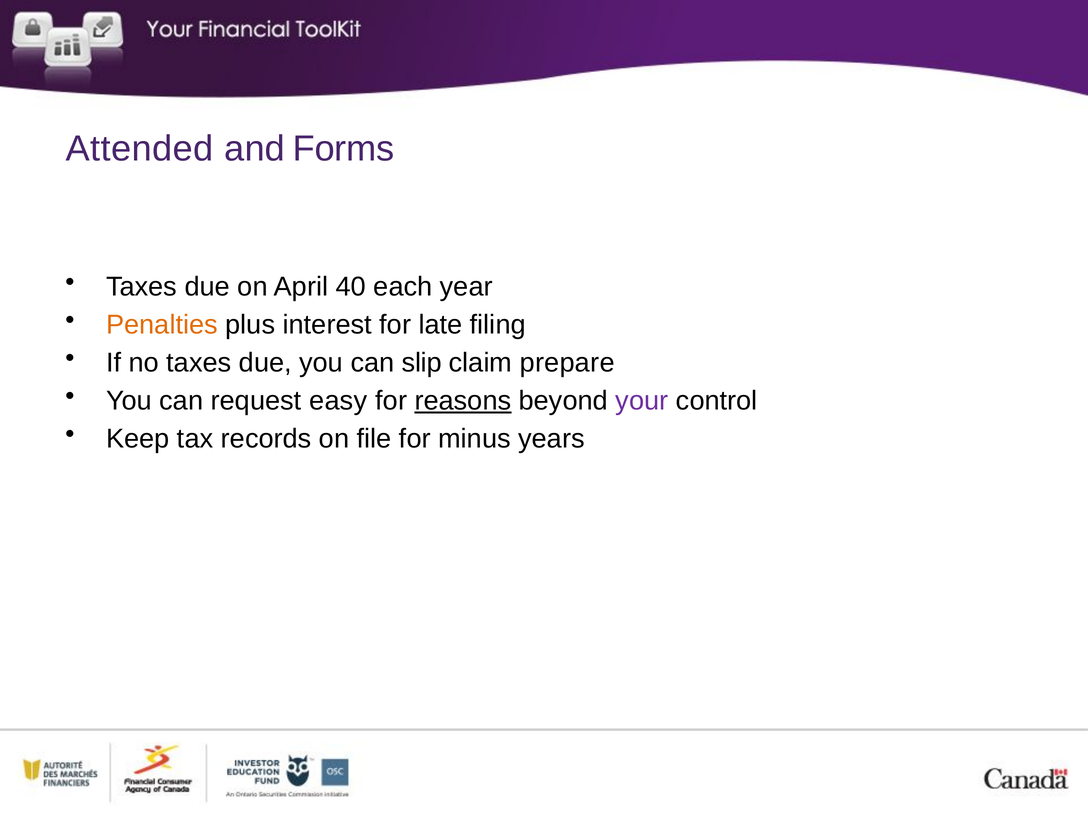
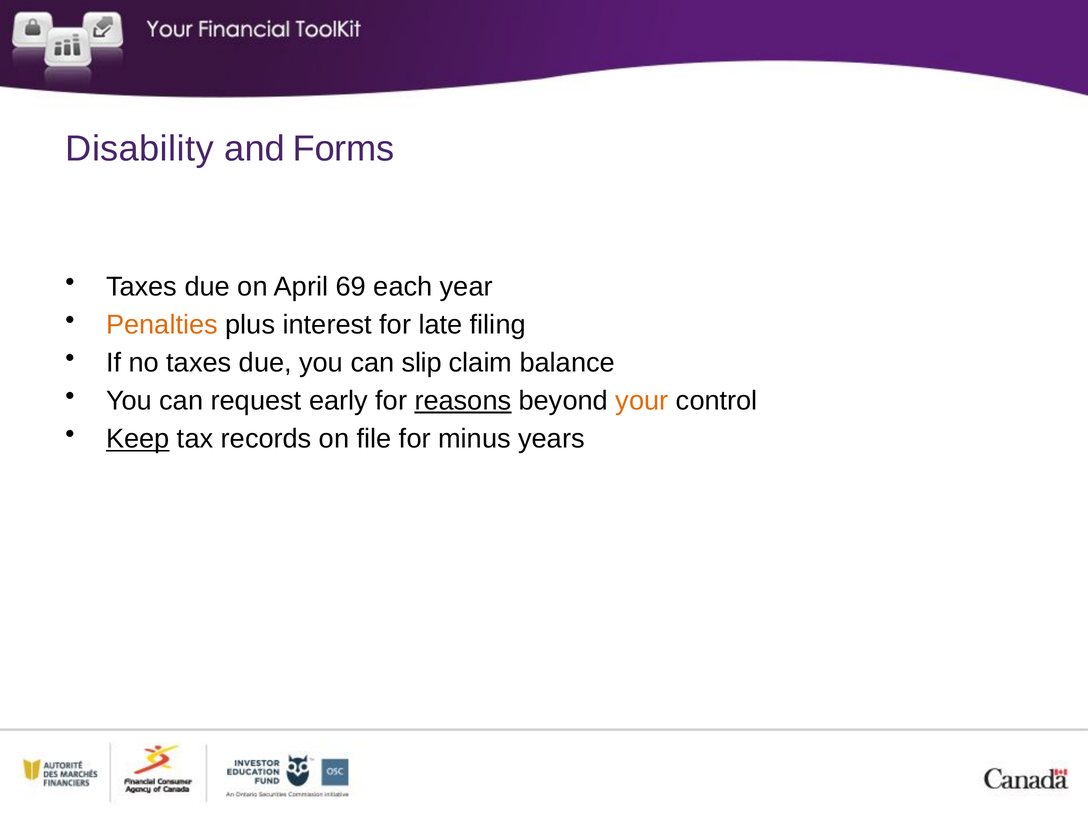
Attended: Attended -> Disability
40: 40 -> 69
prepare: prepare -> balance
easy: easy -> early
your colour: purple -> orange
Keep underline: none -> present
